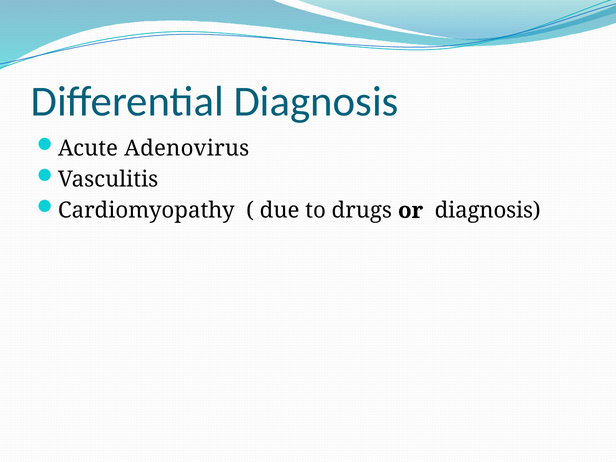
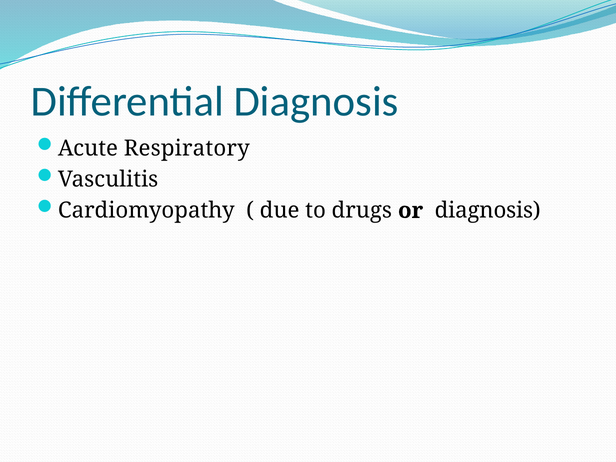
Adenovirus: Adenovirus -> Respiratory
